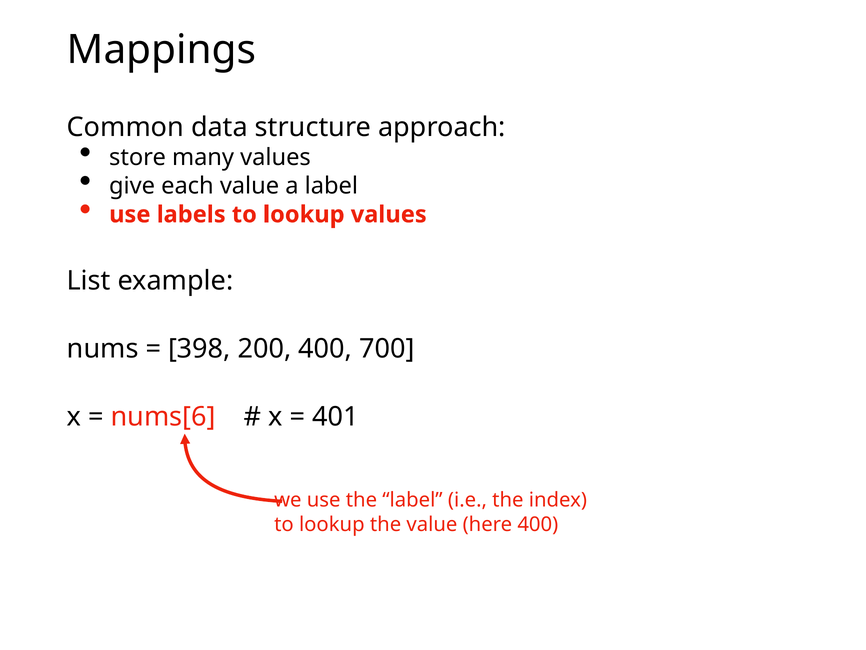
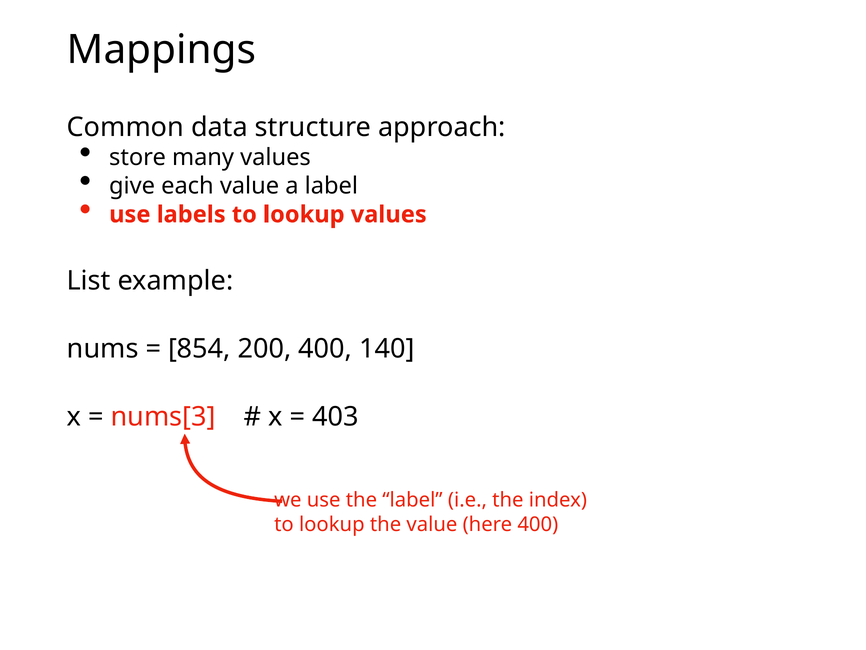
398: 398 -> 854
700: 700 -> 140
nums[6: nums[6 -> nums[3
401: 401 -> 403
